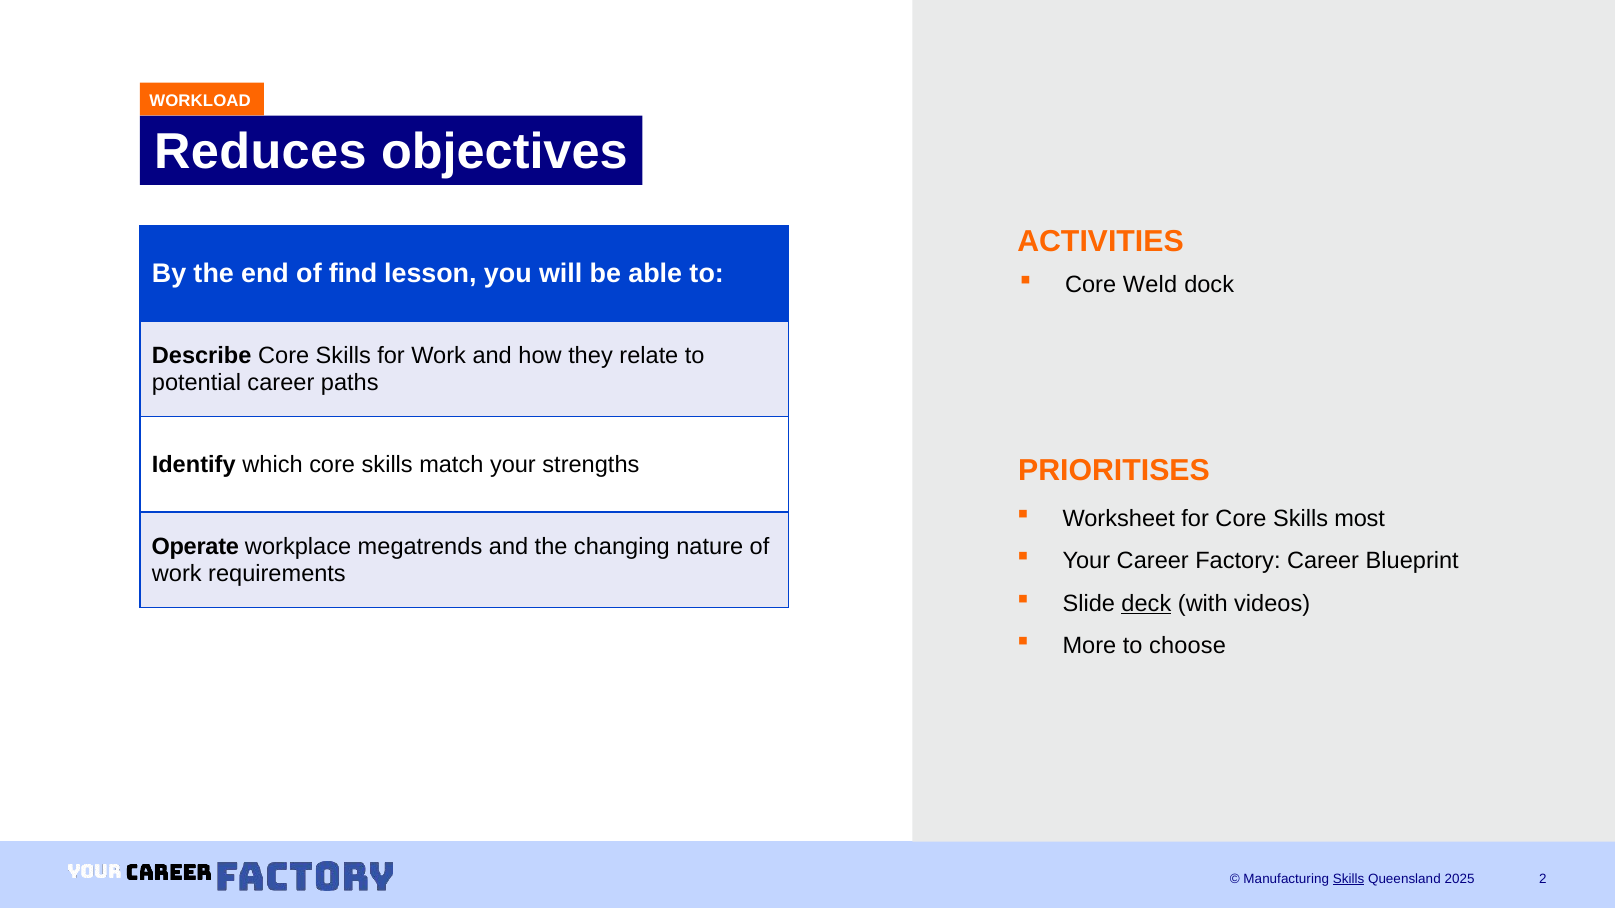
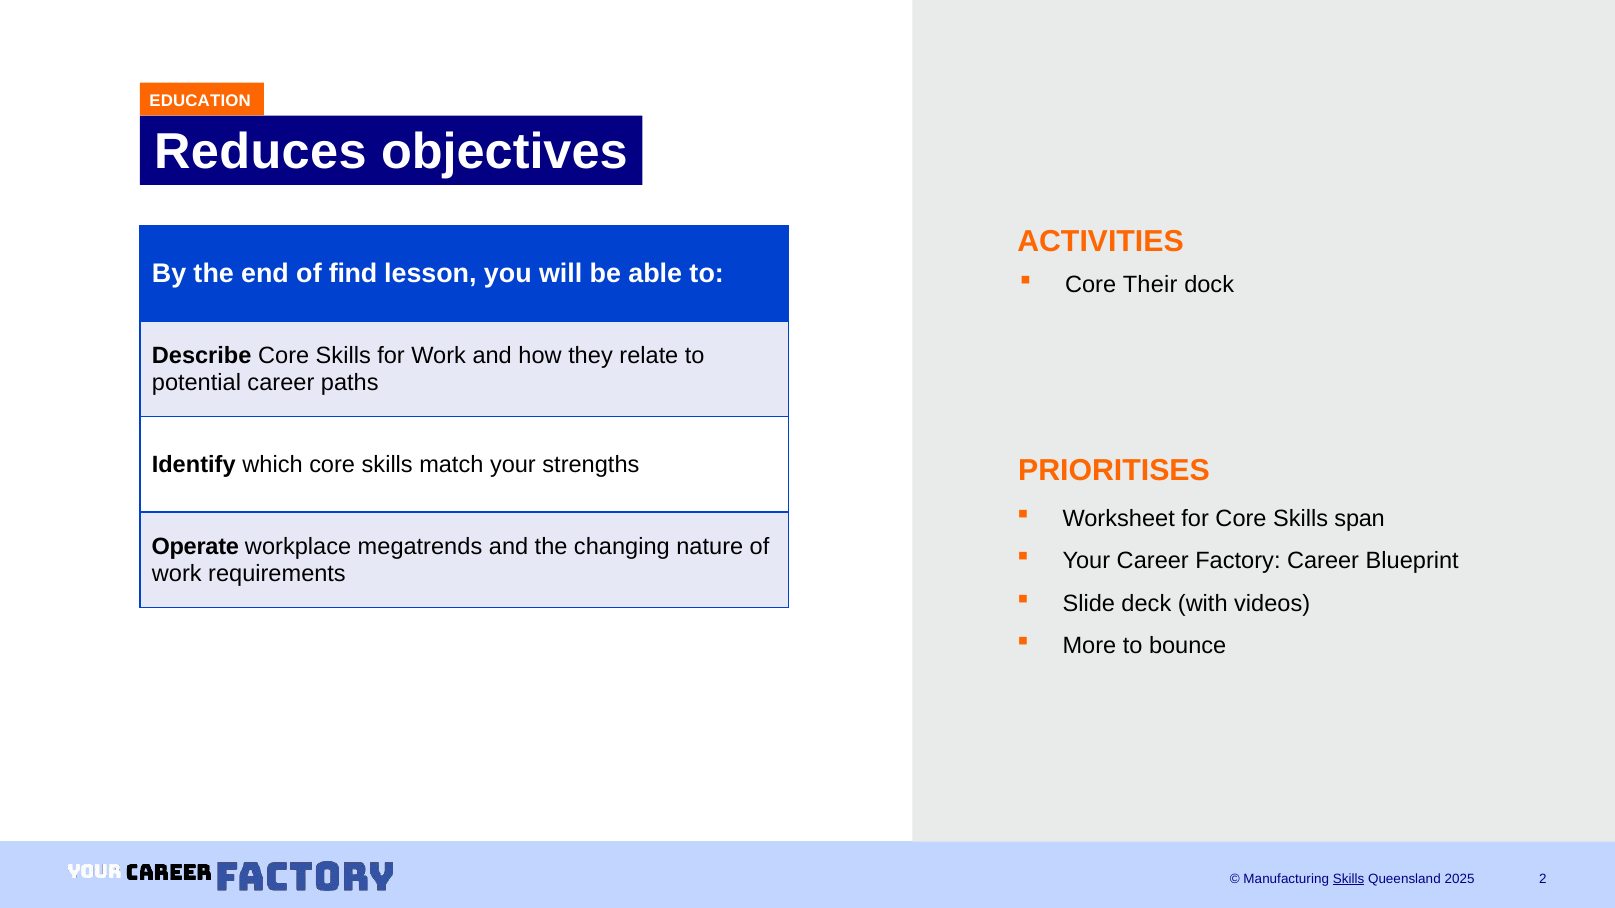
WORKLOAD: WORKLOAD -> EDUCATION
Weld: Weld -> Their
most: most -> span
deck underline: present -> none
choose: choose -> bounce
